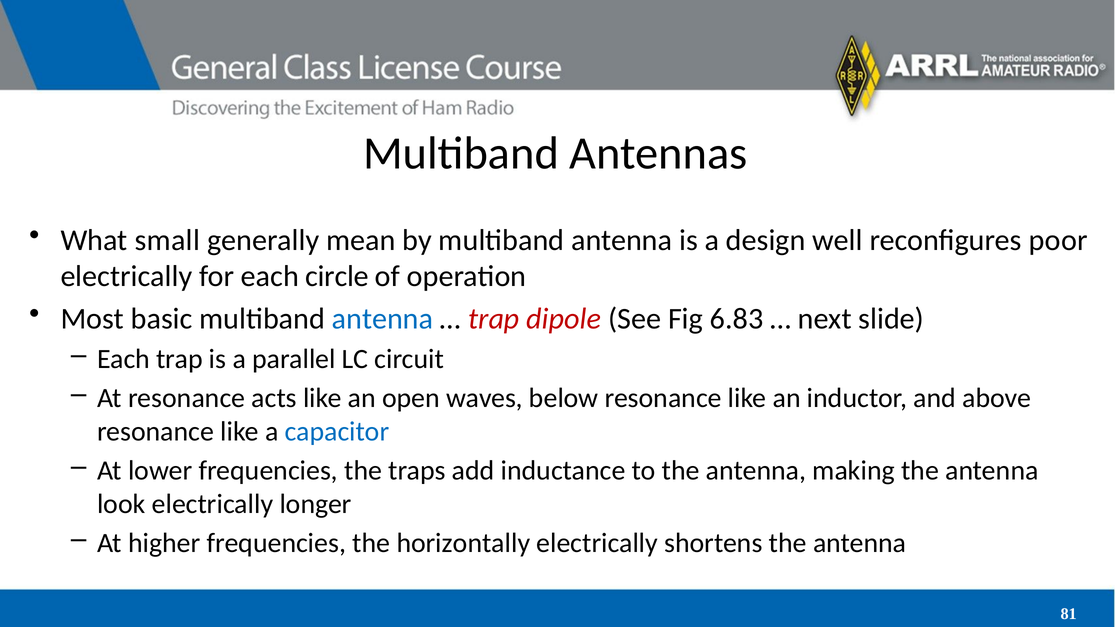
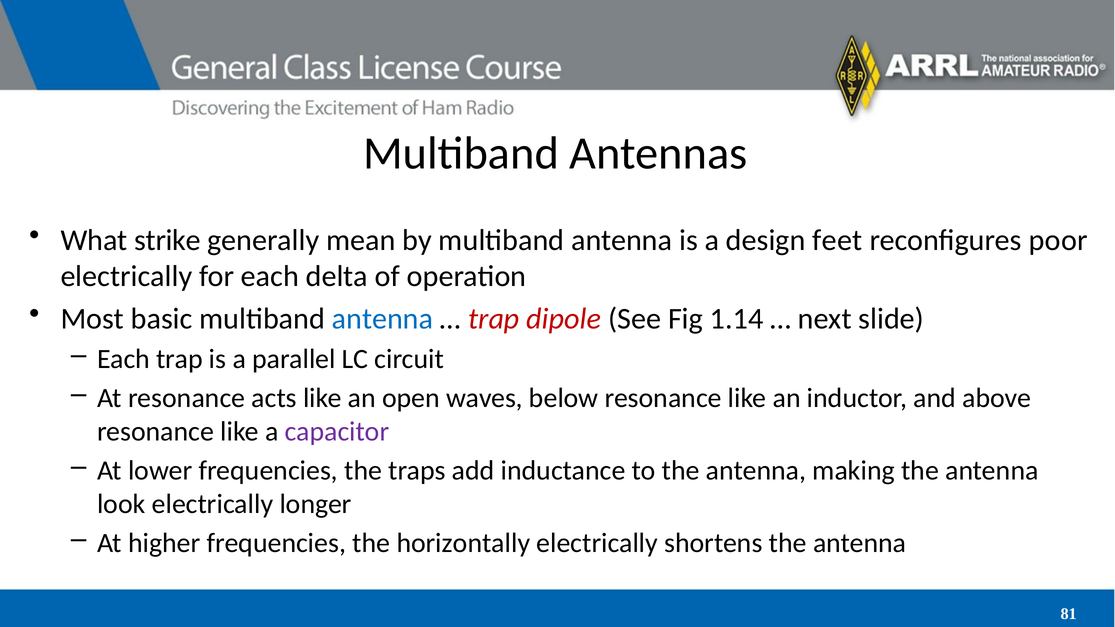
small: small -> strike
well: well -> feet
circle: circle -> delta
6.83: 6.83 -> 1.14
capacitor colour: blue -> purple
